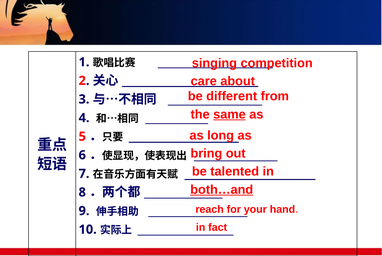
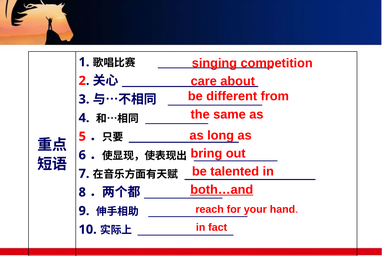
same underline: present -> none
